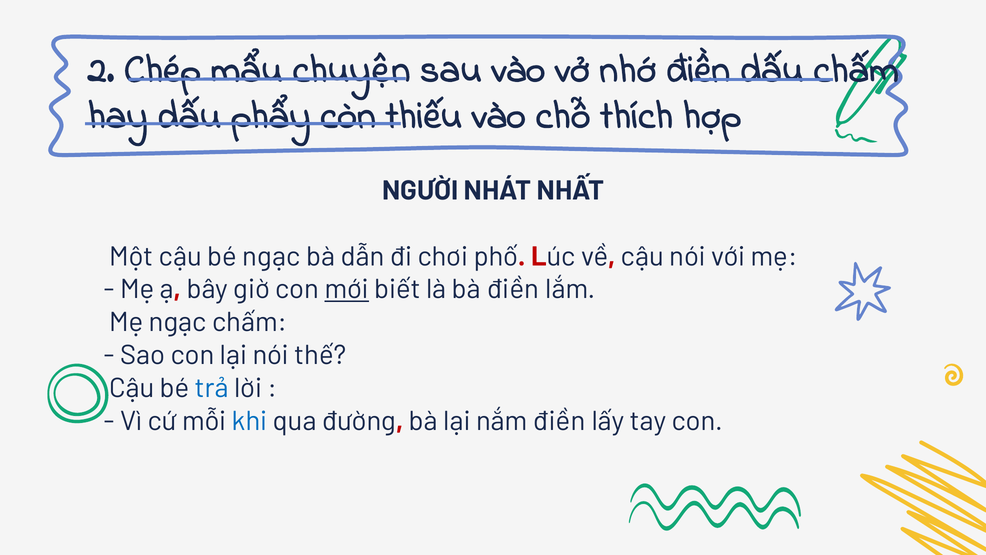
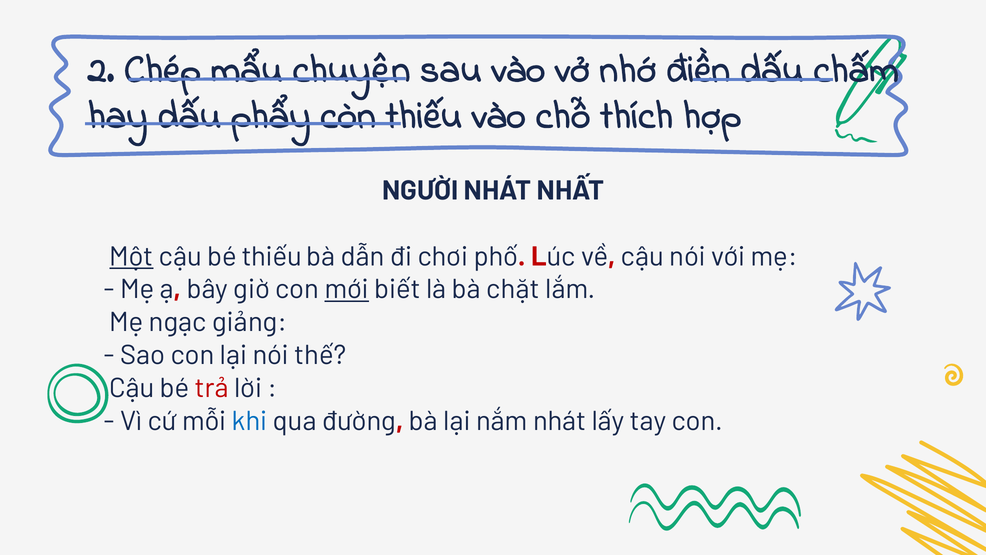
Một underline: none -> present
bé ngạc: ngạc -> thiếu
bà điền: điền -> chặt
ngạc chấm: chấm -> giảng
trả colour: blue -> red
nắm điền: điền -> nhát
